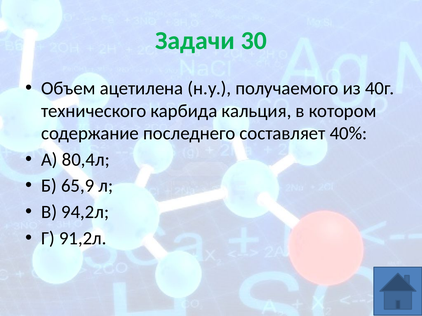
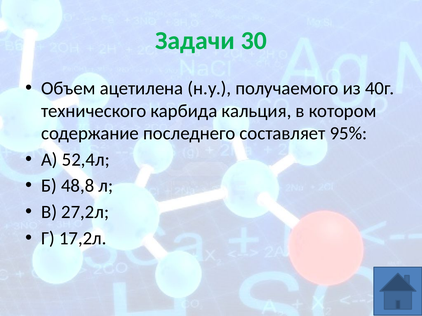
40%: 40% -> 95%
80,4л: 80,4л -> 52,4л
65,9: 65,9 -> 48,8
94,2л: 94,2л -> 27,2л
91,2л: 91,2л -> 17,2л
